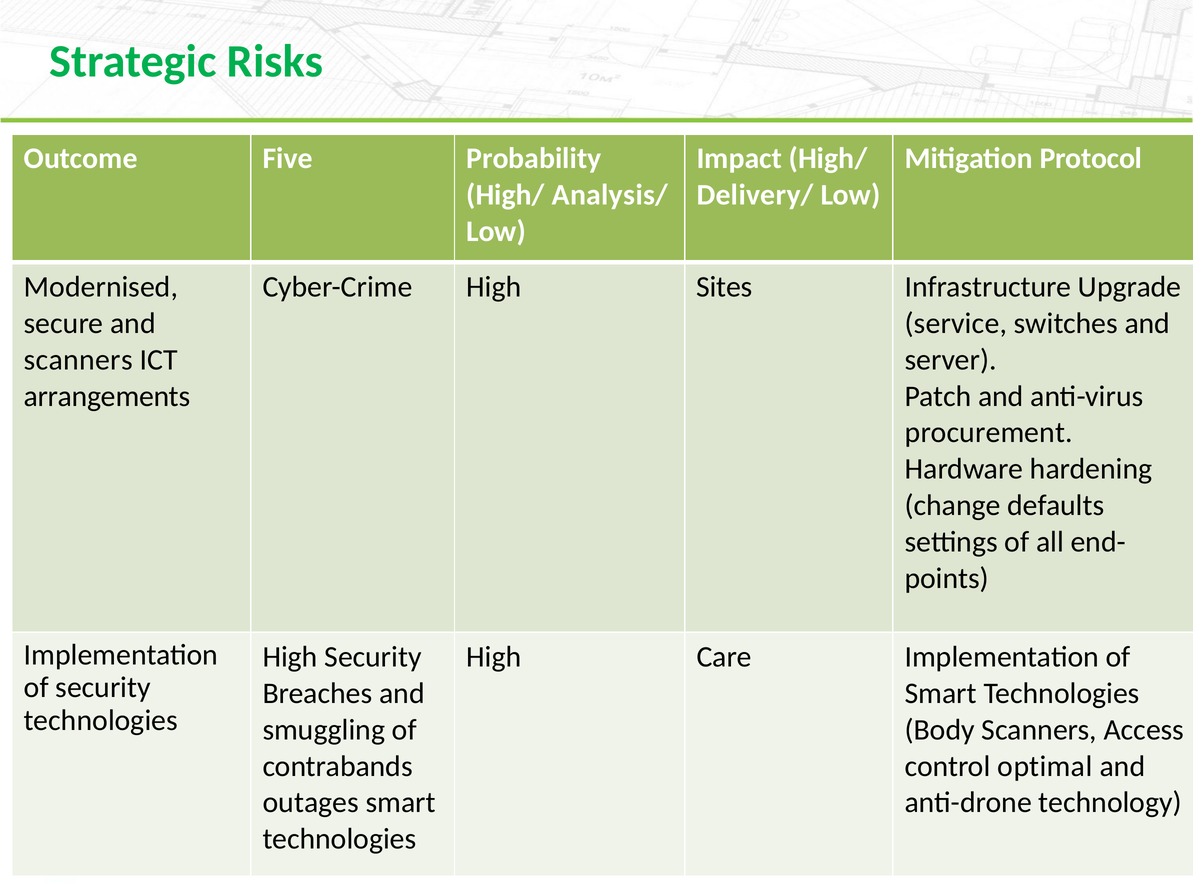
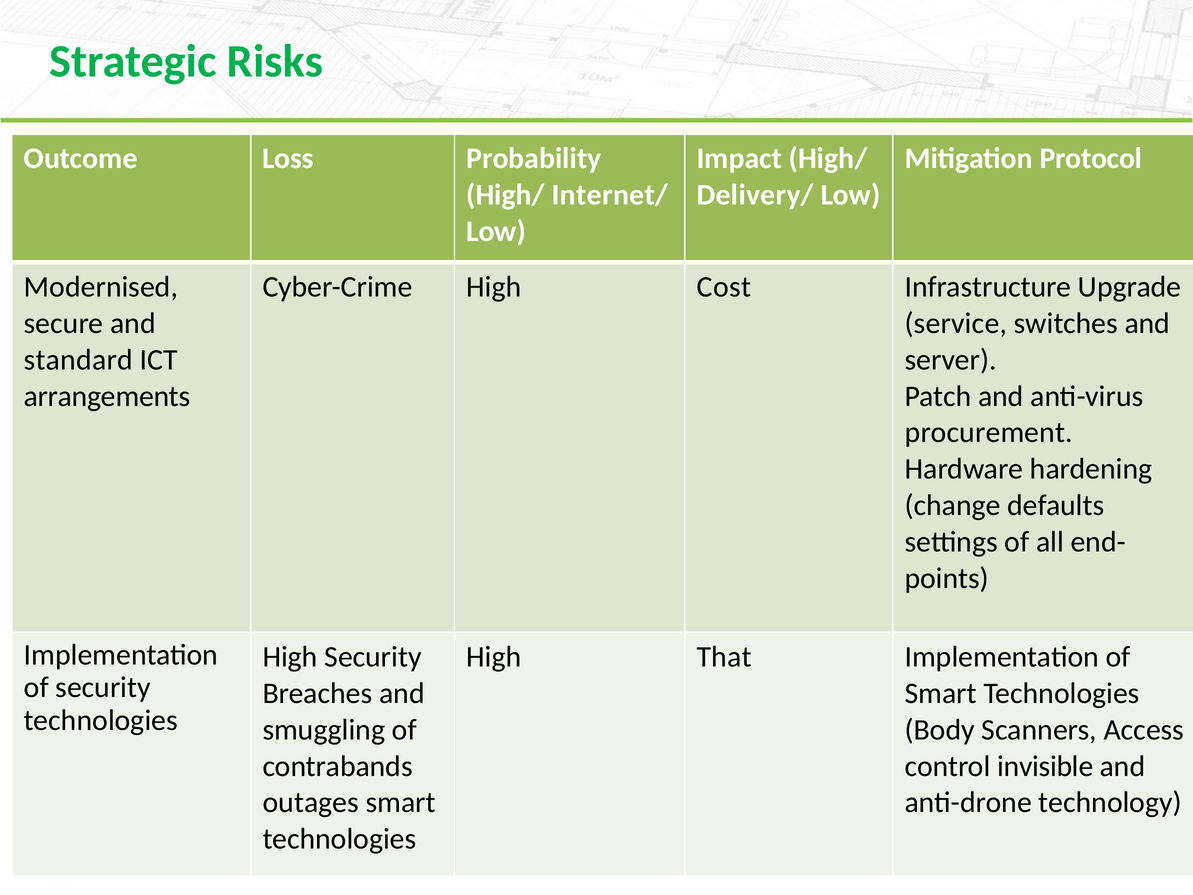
Five: Five -> Loss
Analysis/: Analysis/ -> Internet/
Sites: Sites -> Cost
scanners at (78, 360): scanners -> standard
Care: Care -> That
optimal: optimal -> invisible
